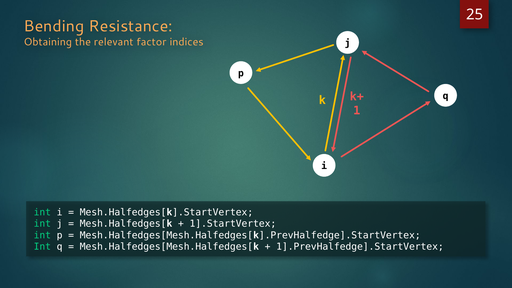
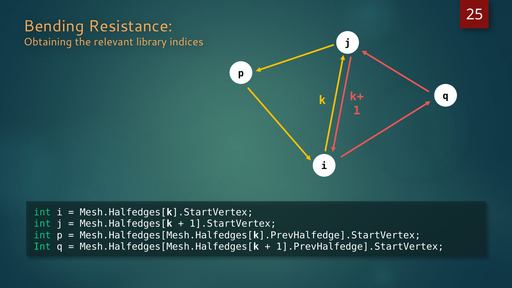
factor: factor -> library
